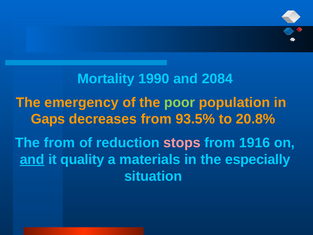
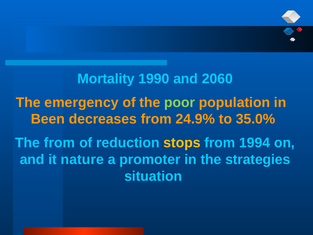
2084: 2084 -> 2060
Gaps: Gaps -> Been
93.5%: 93.5% -> 24.9%
20.8%: 20.8% -> 35.0%
stops colour: pink -> yellow
1916: 1916 -> 1994
and at (32, 159) underline: present -> none
quality: quality -> nature
materials: materials -> promoter
especially: especially -> strategies
